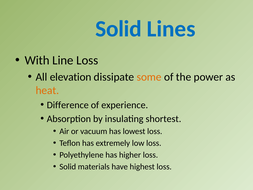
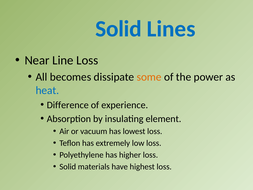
With: With -> Near
elevation: elevation -> becomes
heat colour: orange -> blue
shortest: shortest -> element
